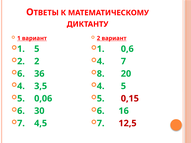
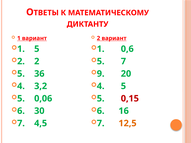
4 at (101, 61): 4 -> 5
6 at (21, 74): 6 -> 5
8: 8 -> 9
3,5: 3,5 -> 3,2
12,5 colour: red -> orange
